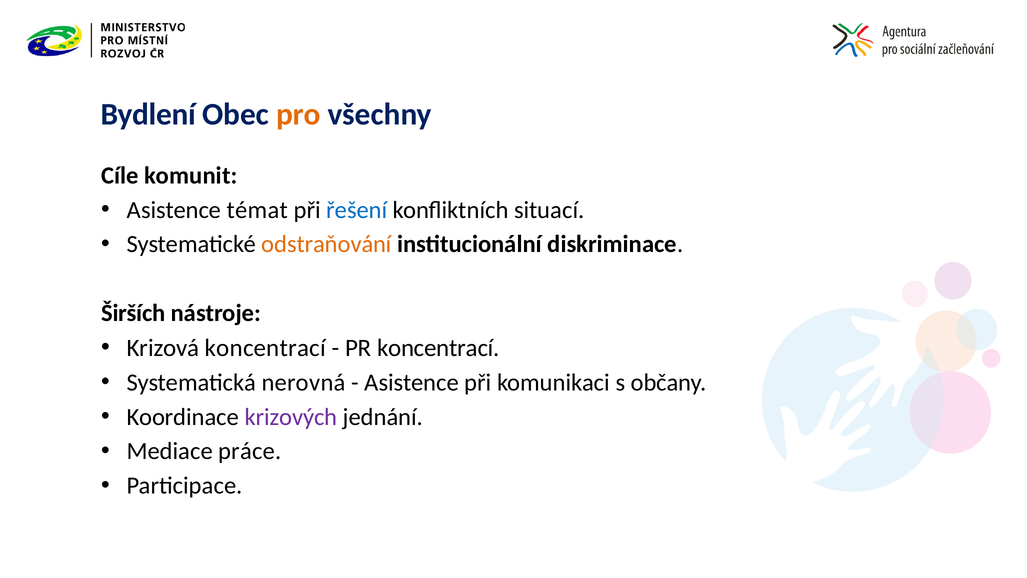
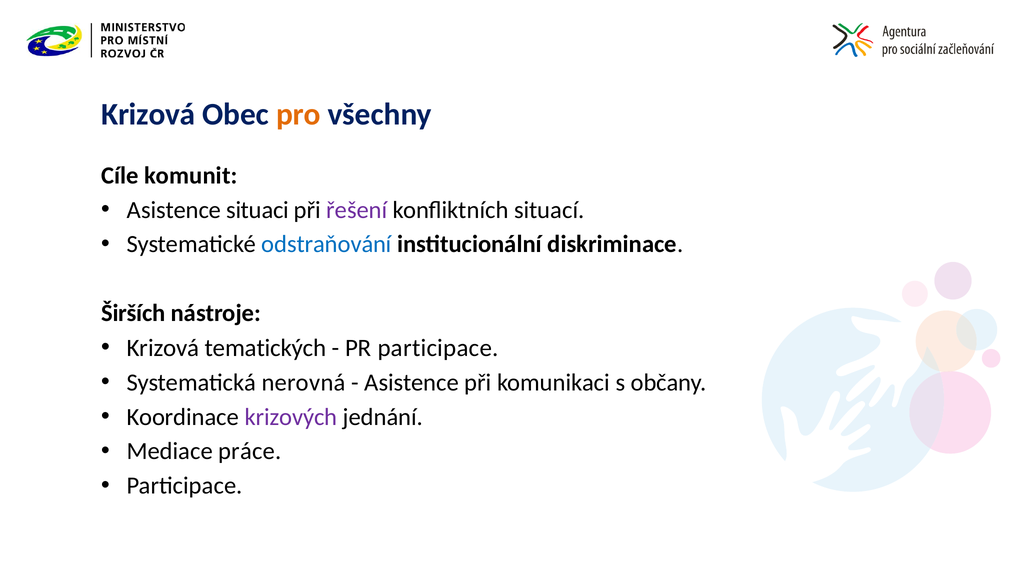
Bydlení at (148, 114): Bydlení -> Krizová
témat: témat -> situaci
řešení colour: blue -> purple
odstraňování colour: orange -> blue
Krizová koncentrací: koncentrací -> tematických
PR koncentrací: koncentrací -> participace
